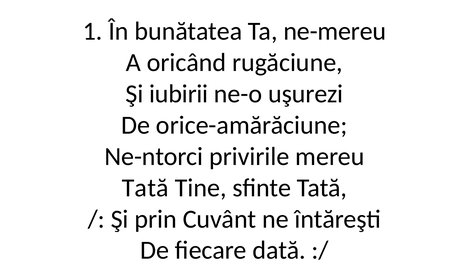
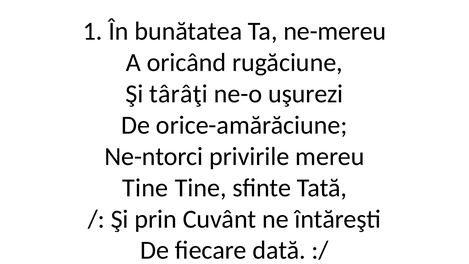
iubirii: iubirii -> târâţi
Tată at (145, 188): Tată -> Tine
